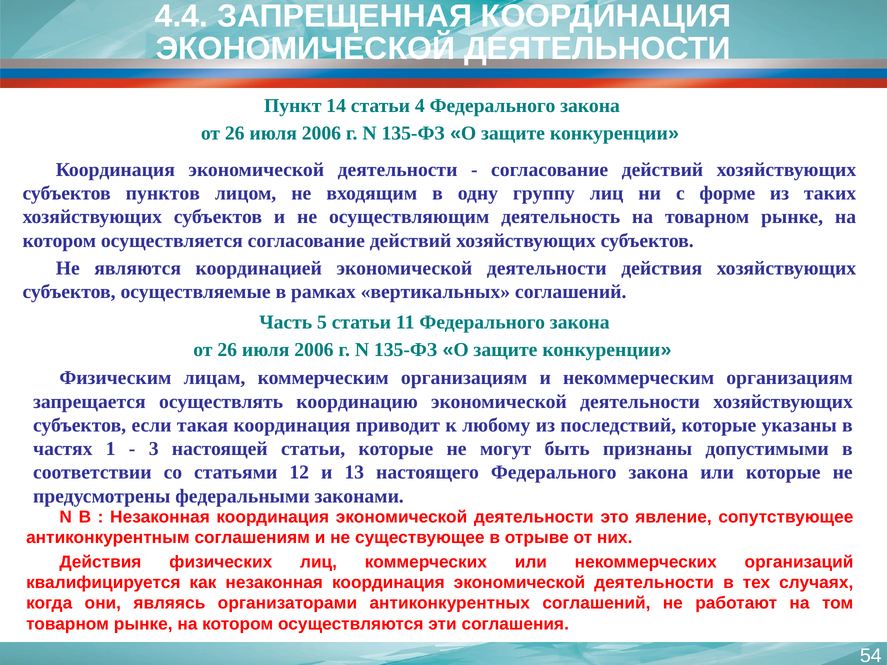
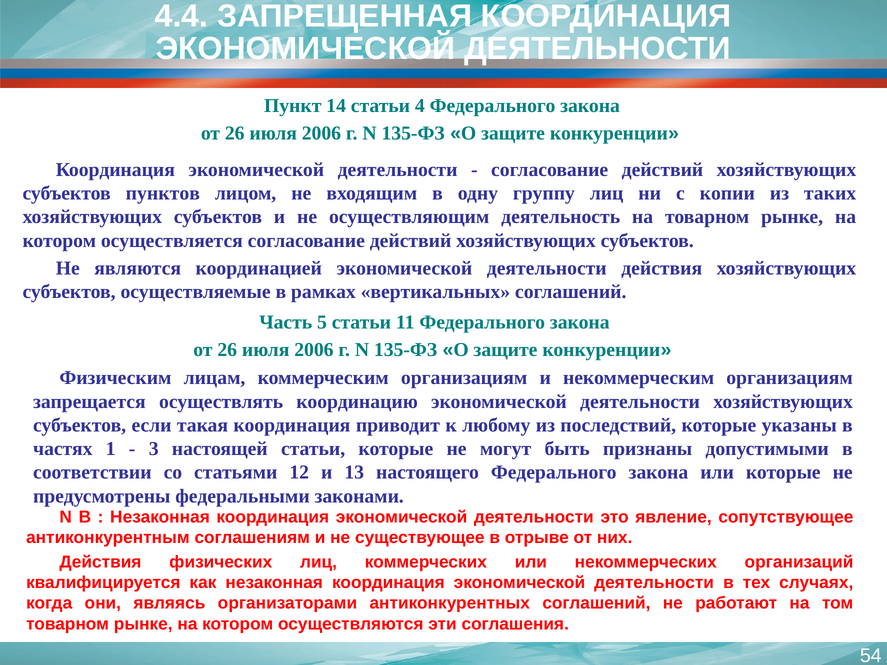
форме: форме -> копии
